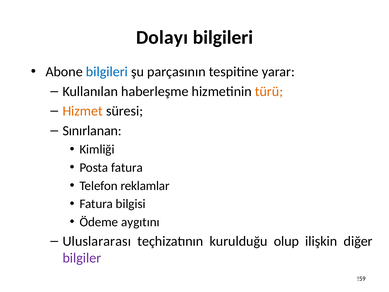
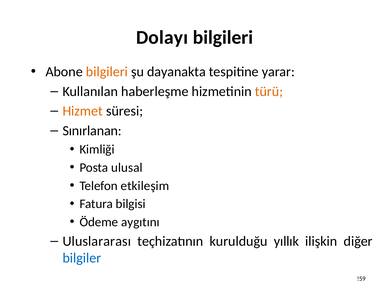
bilgileri at (107, 72) colour: blue -> orange
parçasının: parçasının -> dayanakta
Posta fatura: fatura -> ulusal
reklamlar: reklamlar -> etkileşim
olup: olup -> yıllık
bilgiler colour: purple -> blue
